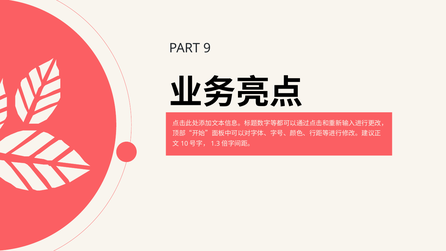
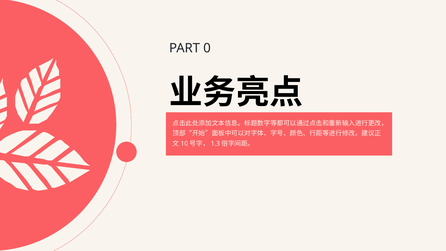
9: 9 -> 0
